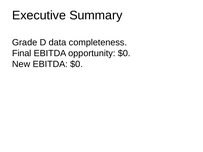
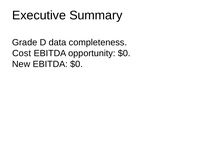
Final: Final -> Cost
